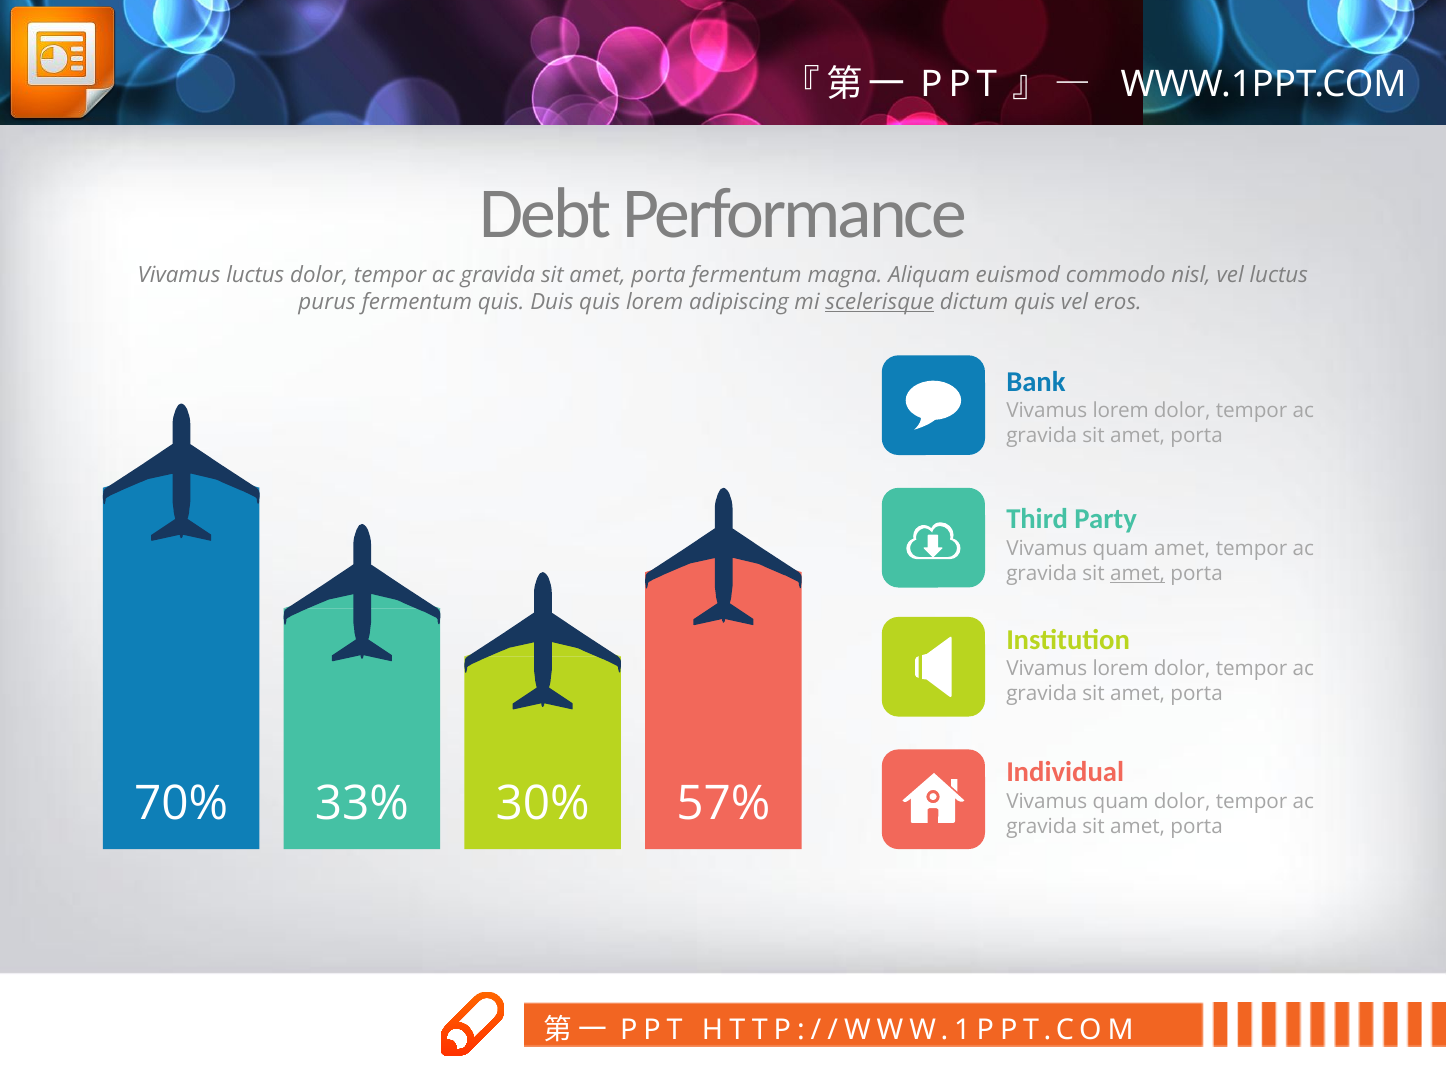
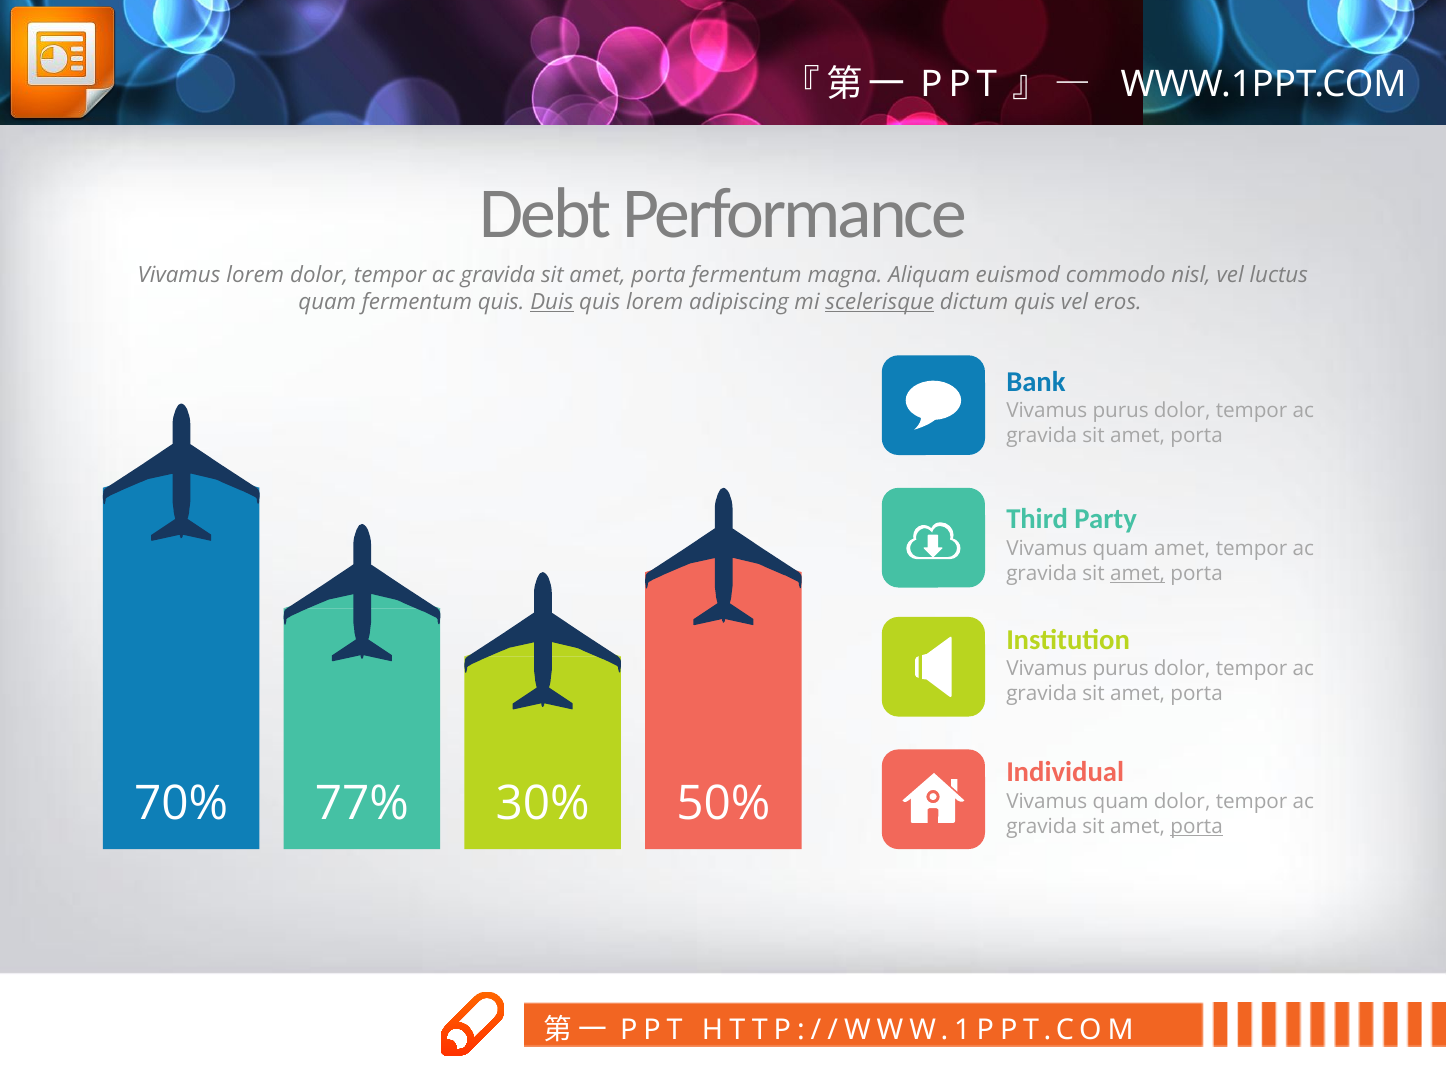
Vivamus luctus: luctus -> lorem
purus at (327, 302): purus -> quam
Duis underline: none -> present
lorem at (1121, 411): lorem -> purus
lorem at (1121, 669): lorem -> purus
33%: 33% -> 77%
57%: 57% -> 50%
porta at (1197, 827) underline: none -> present
